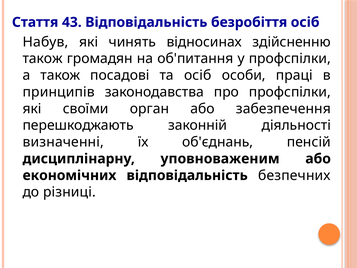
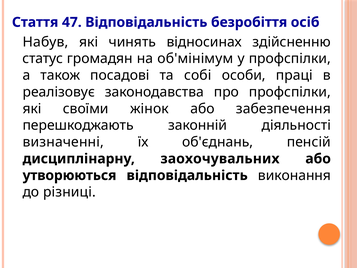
43: 43 -> 47
також at (43, 59): також -> статус
об'питання: об'питання -> об'мінімум
та осіб: осіб -> собі
принципів: принципів -> реалізовує
орган: орган -> жінок
уповноваженим: уповноваженим -> заохочувальних
економічних: економічних -> утворюються
безпечних: безпечних -> виконання
